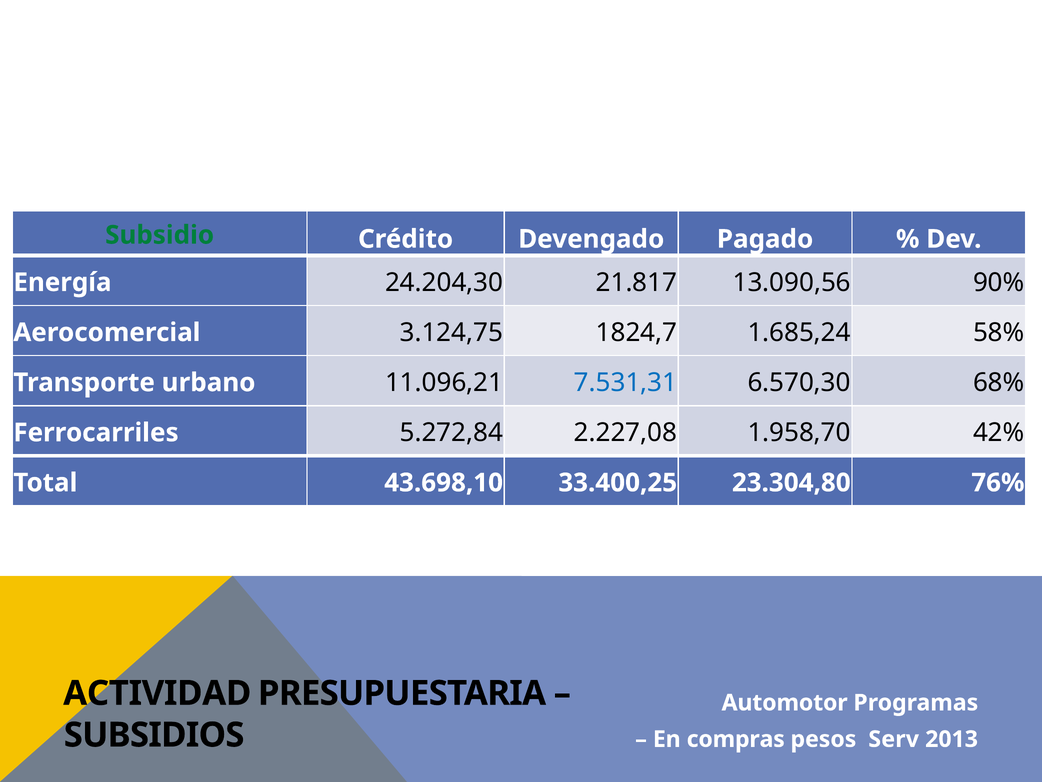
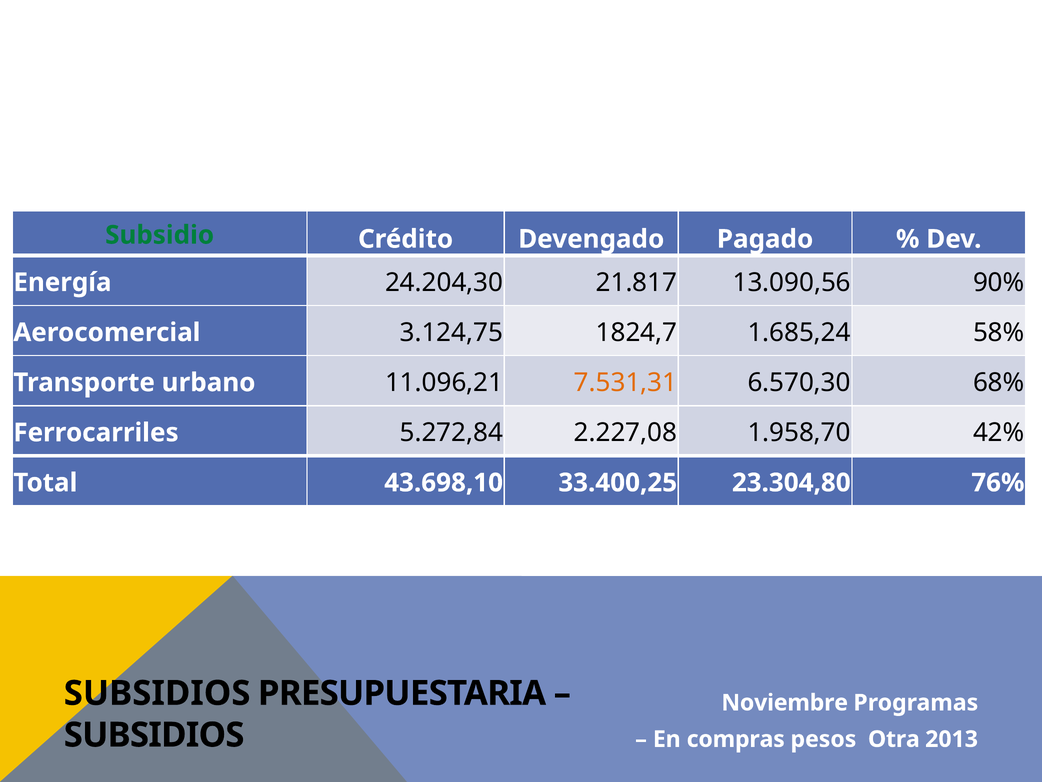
7.531,31 colour: blue -> orange
ACTIVIDAD at (157, 693): ACTIVIDAD -> SUBSIDIOS
Automotor: Automotor -> Noviembre
Serv: Serv -> Otra
